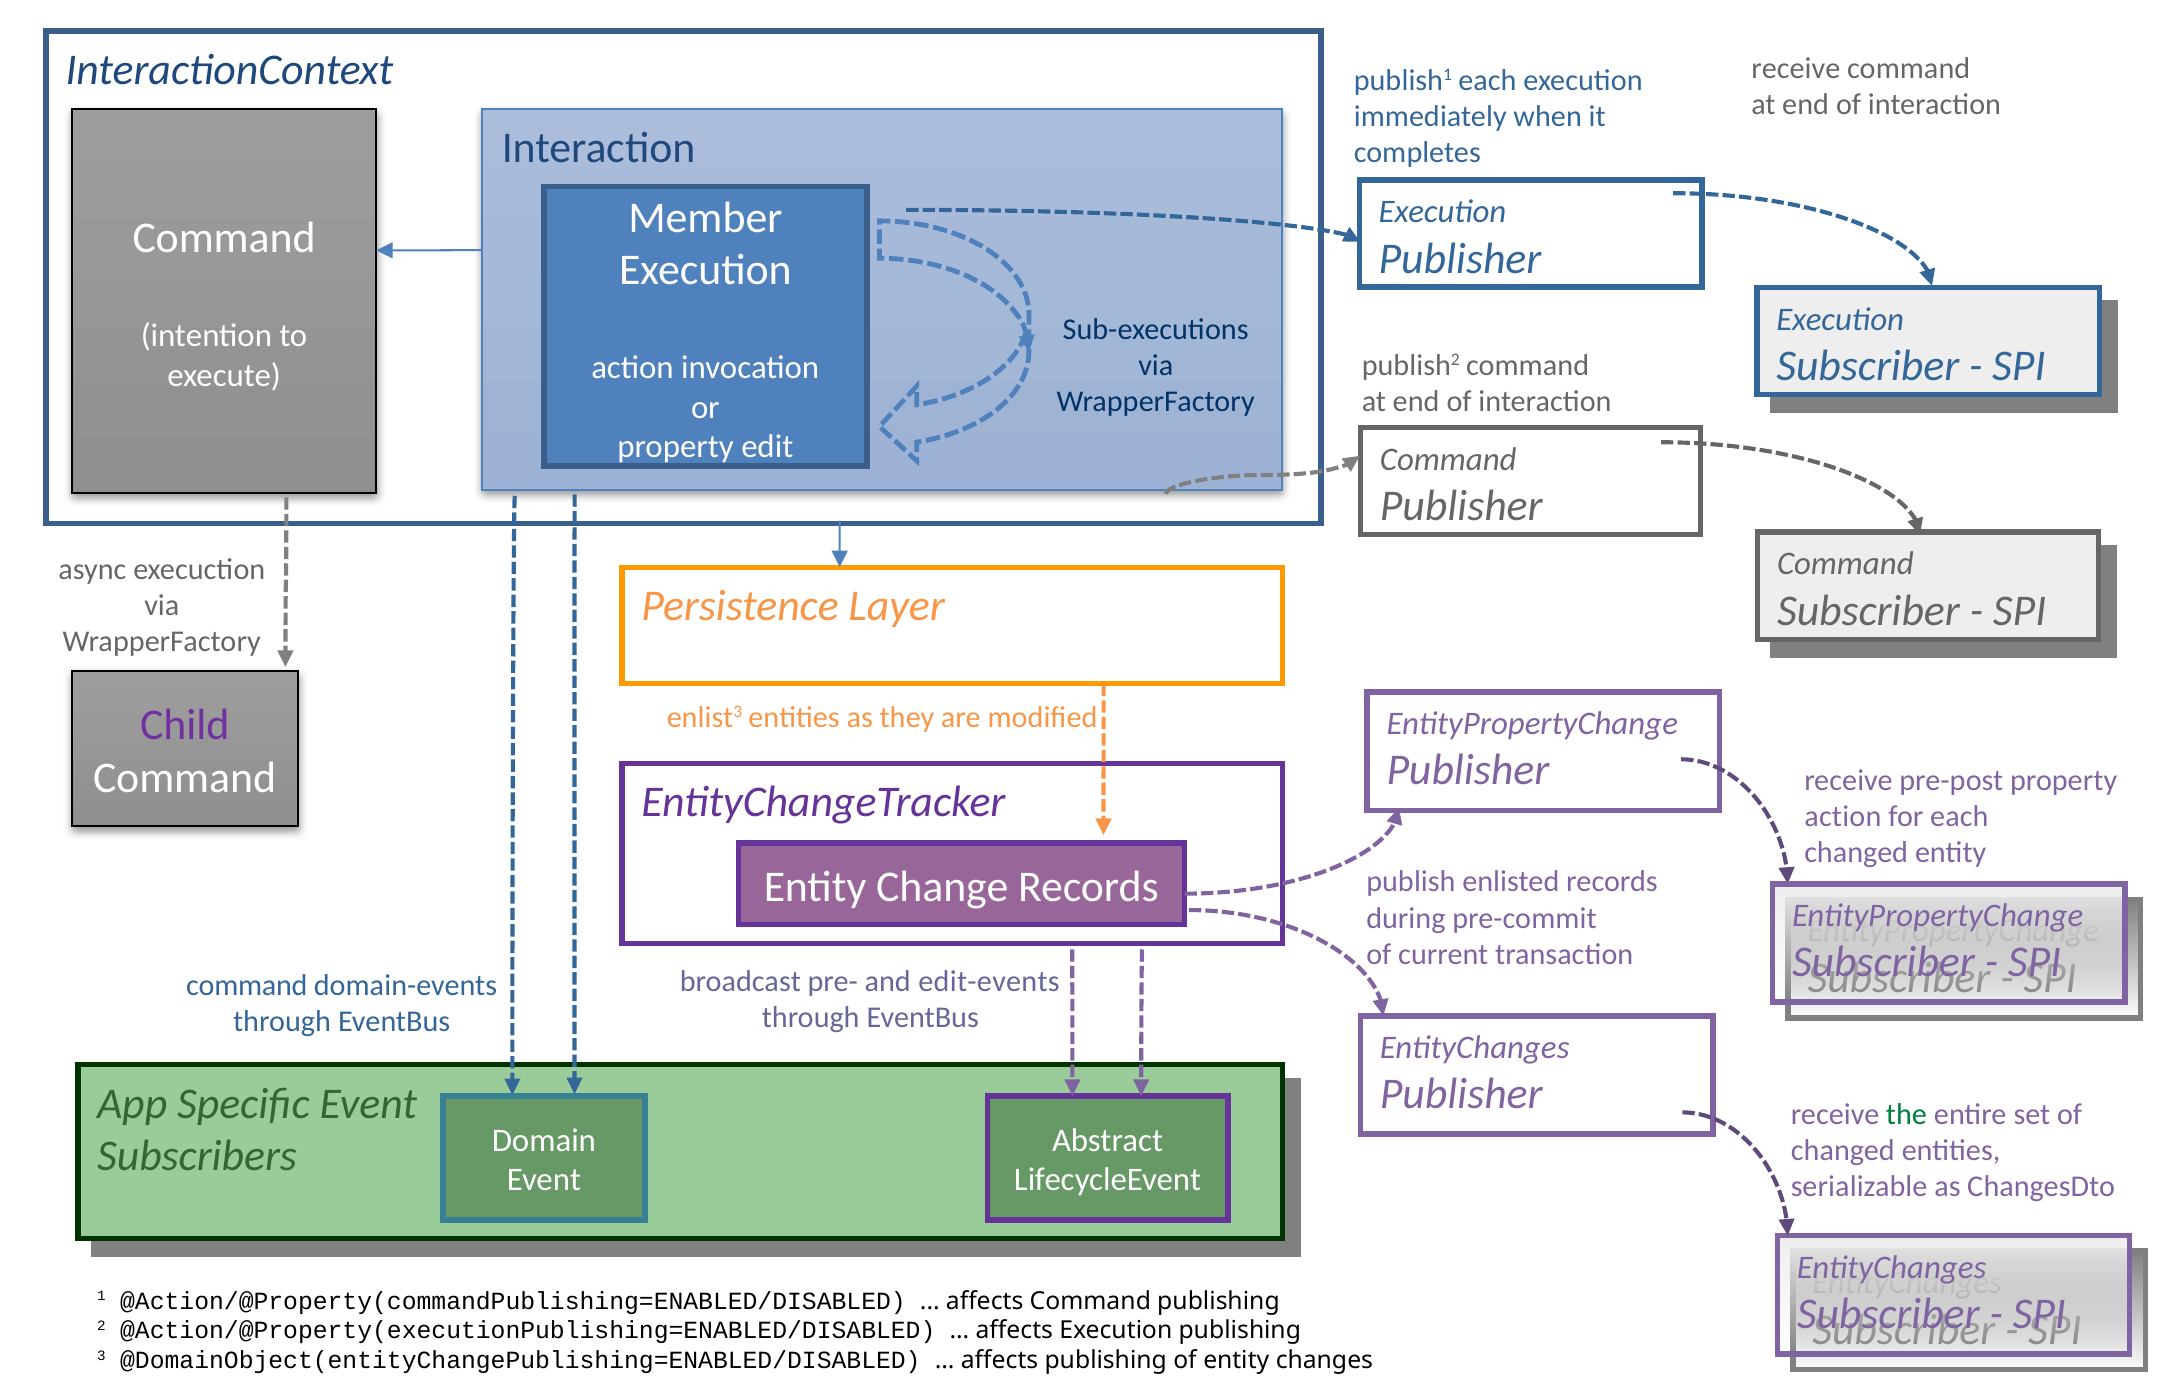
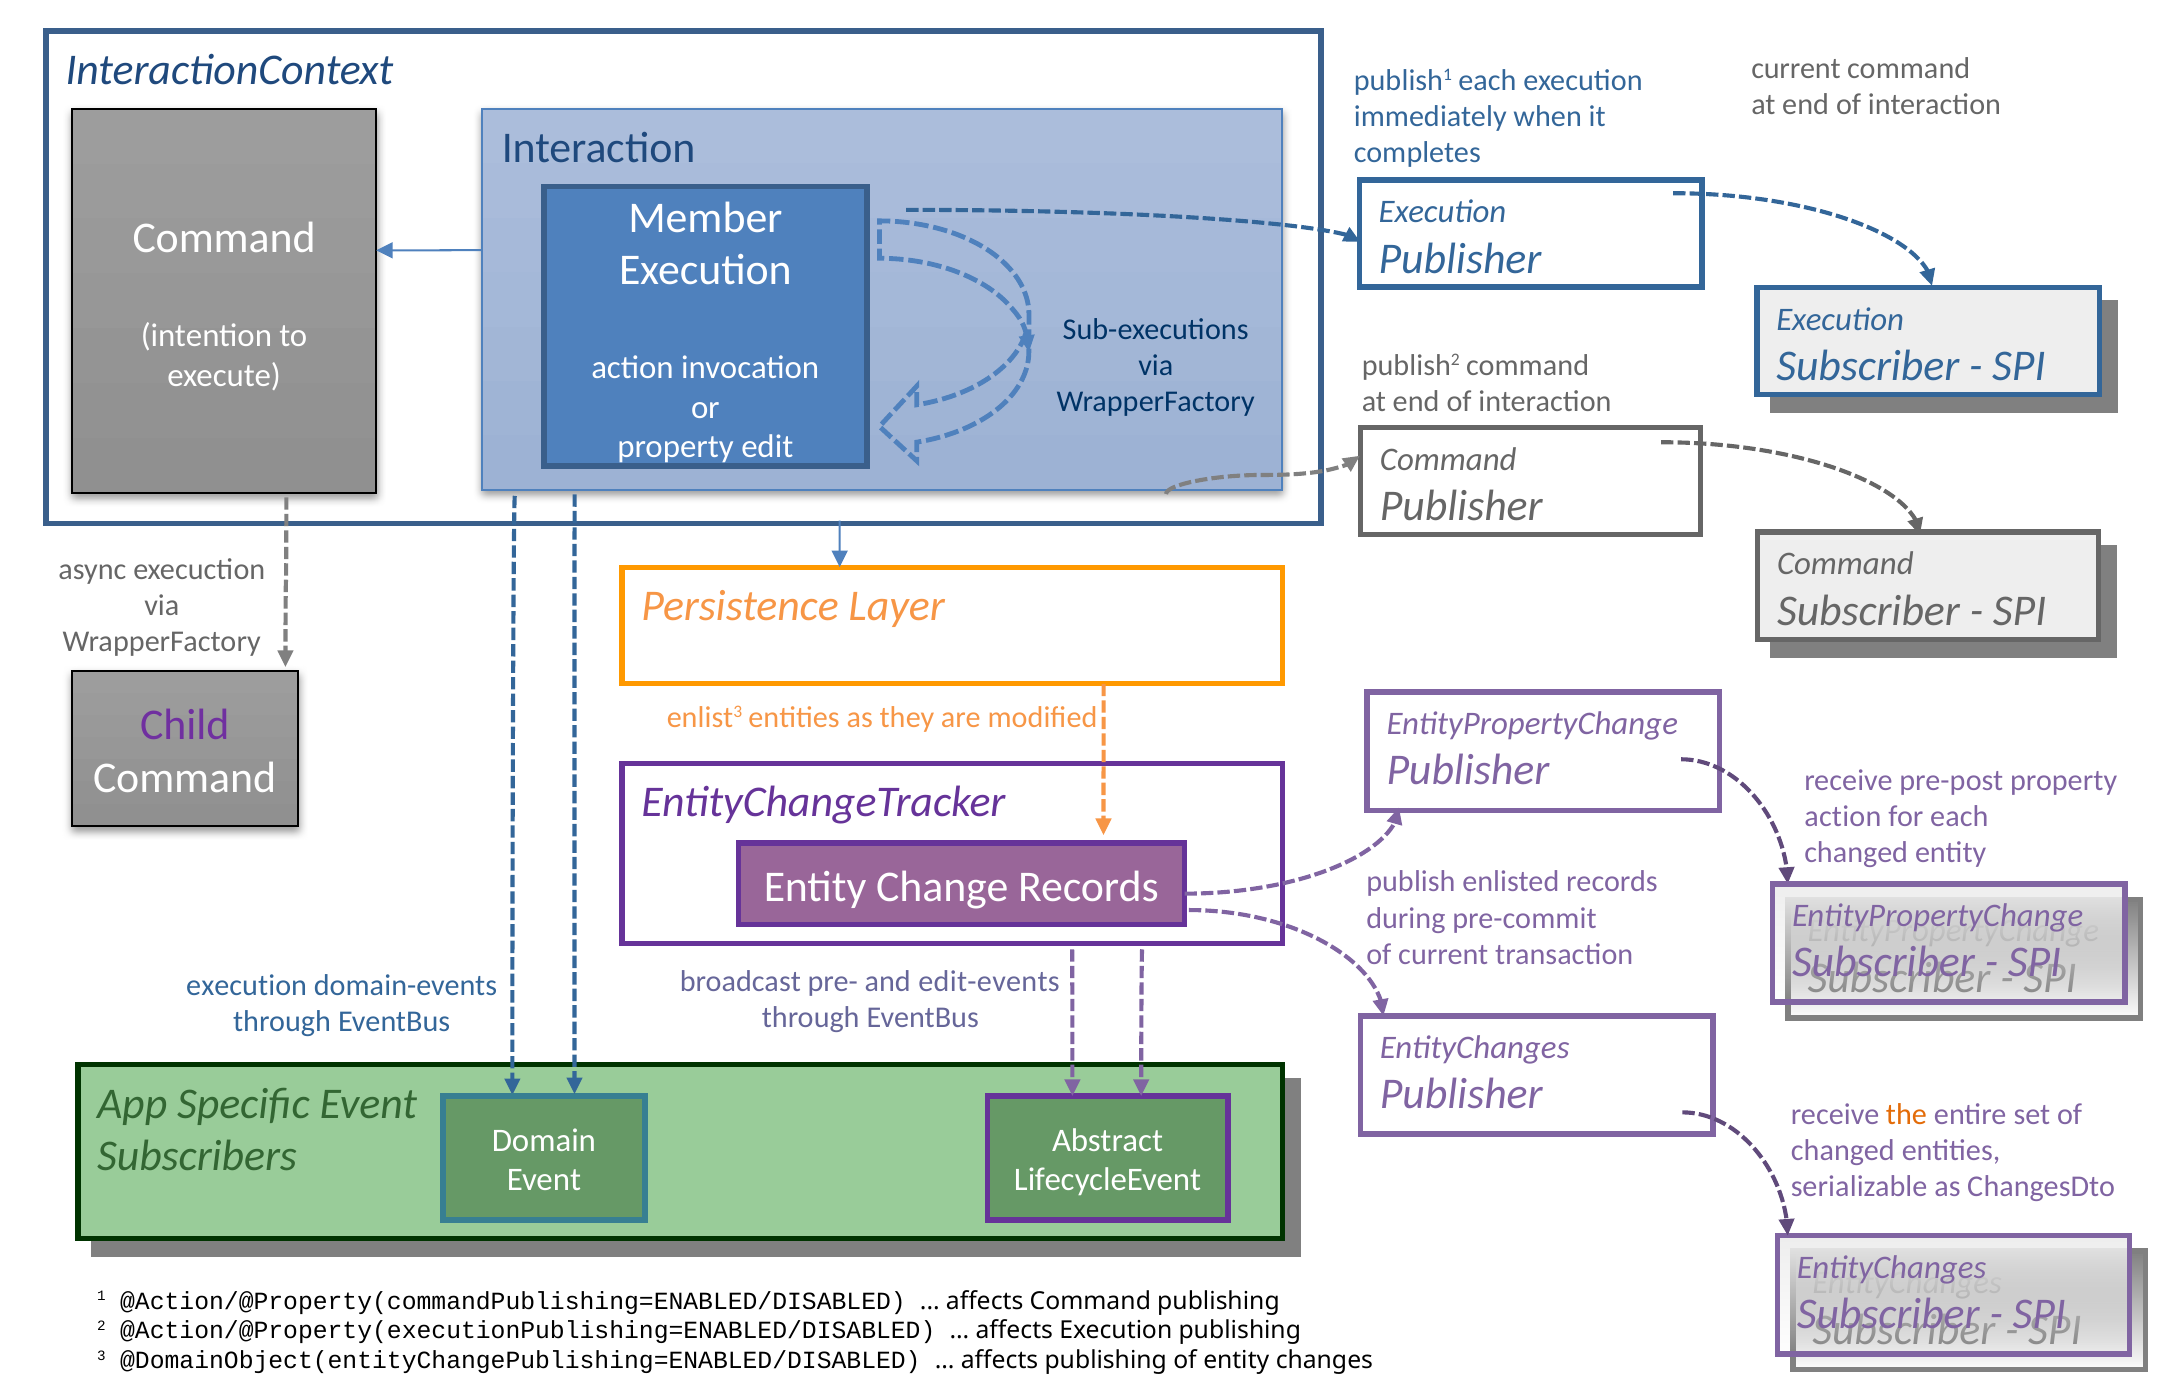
receive at (1796, 69): receive -> current
command at (247, 986): command -> execution
the colour: green -> orange
